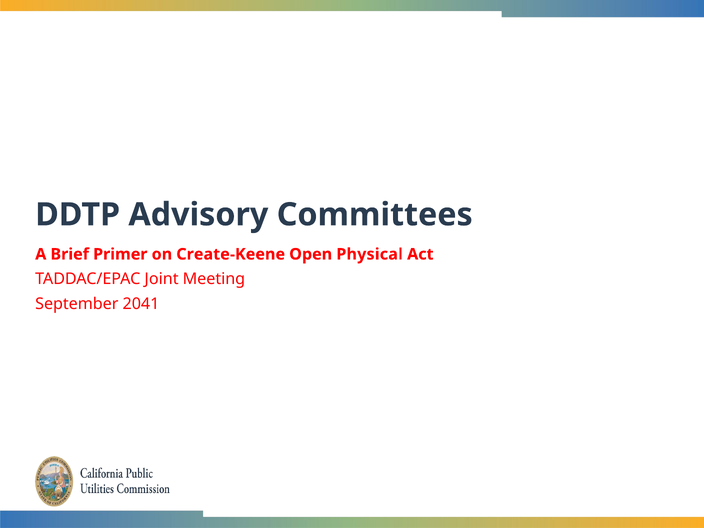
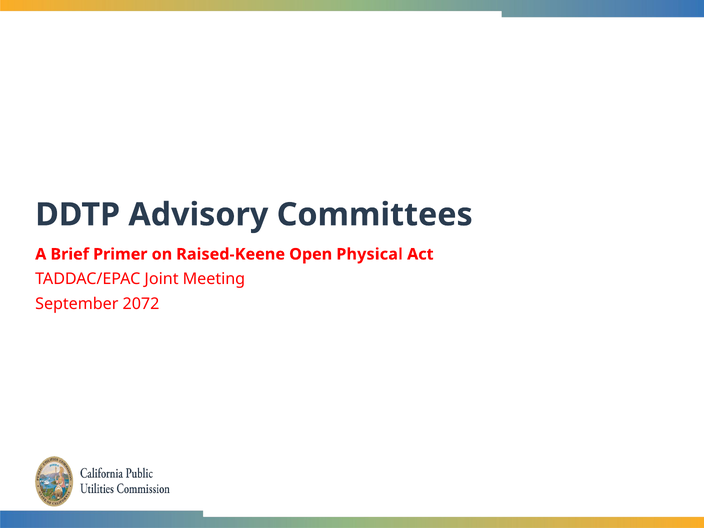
Create-Keene: Create-Keene -> Raised-Keene
2041: 2041 -> 2072
